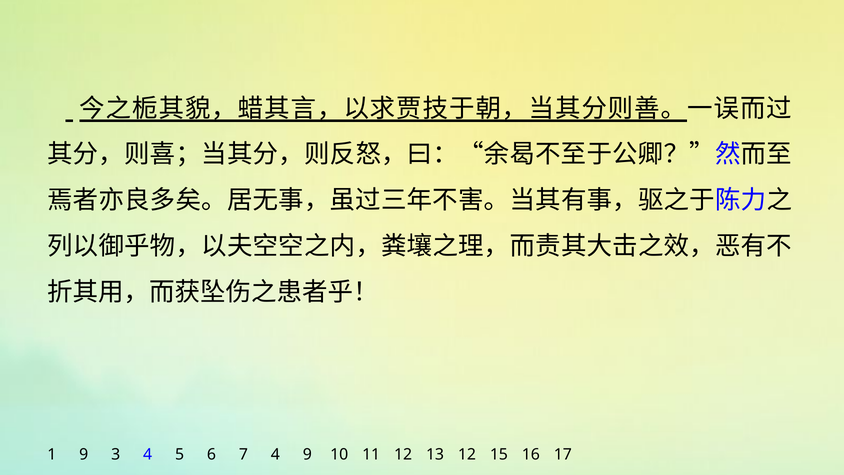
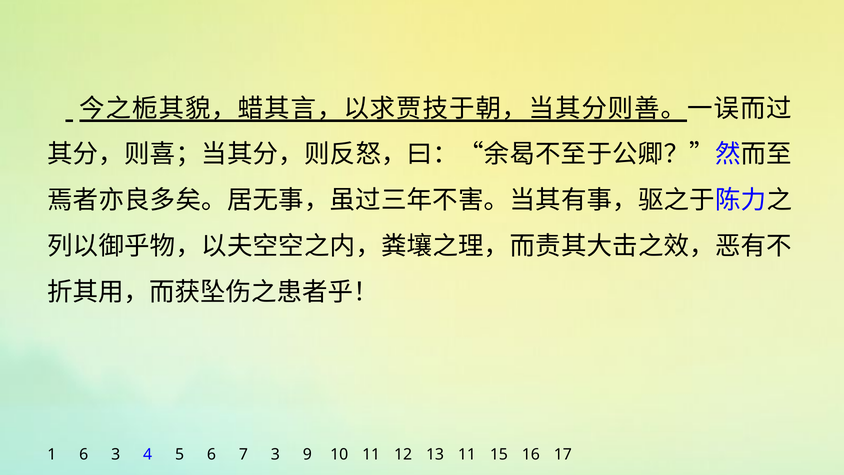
1 9: 9 -> 6
7 4: 4 -> 3
13 12: 12 -> 11
